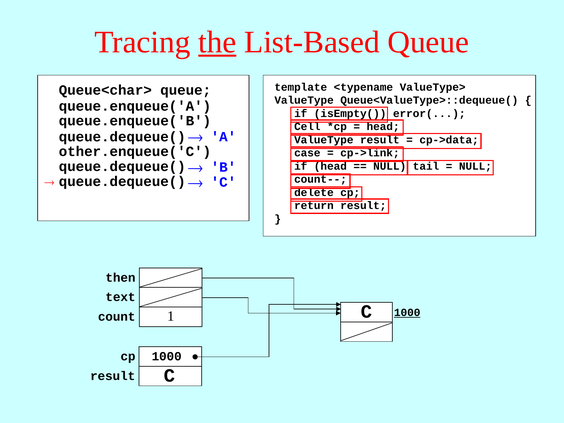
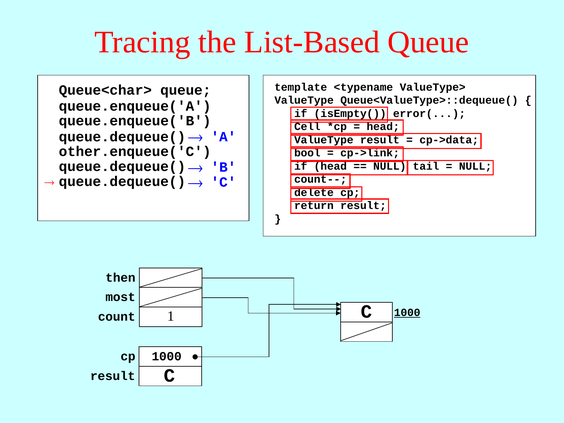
the underline: present -> none
case: case -> bool
text: text -> most
